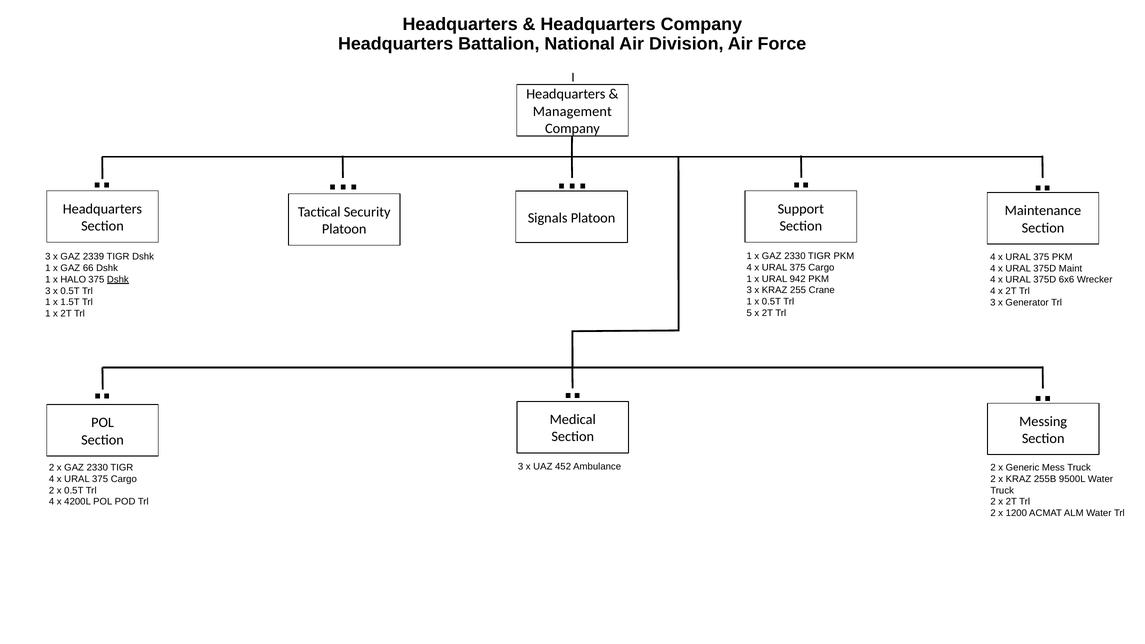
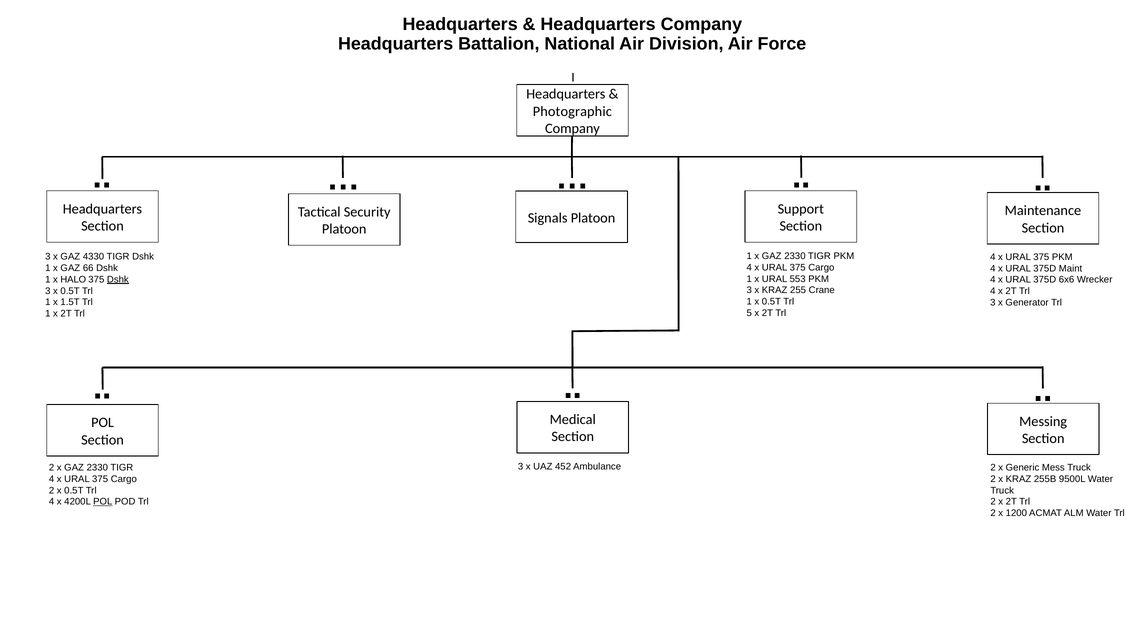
Management: Management -> Photographic
2339: 2339 -> 4330
942: 942 -> 553
POL at (103, 502) underline: none -> present
